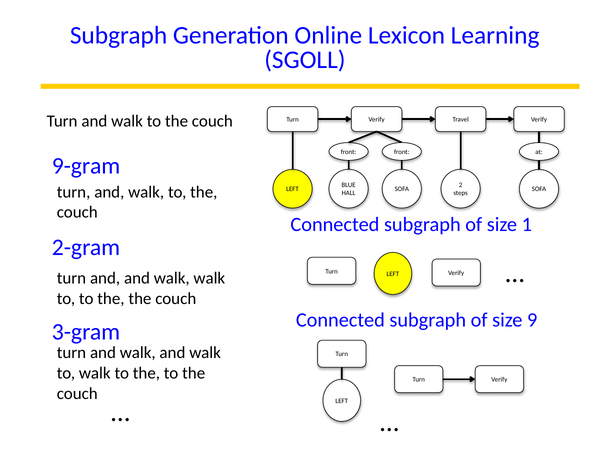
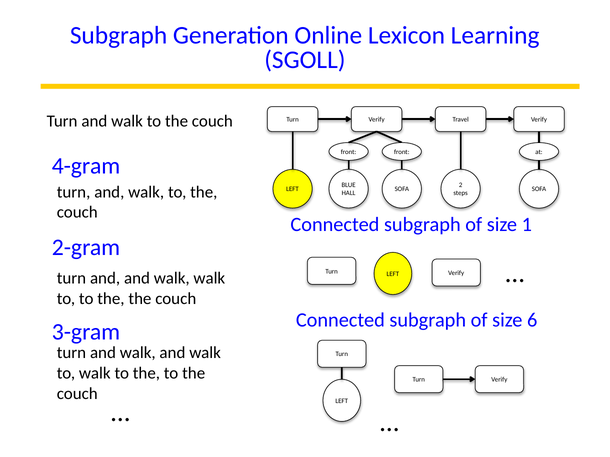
9-gram: 9-gram -> 4-gram
9: 9 -> 6
